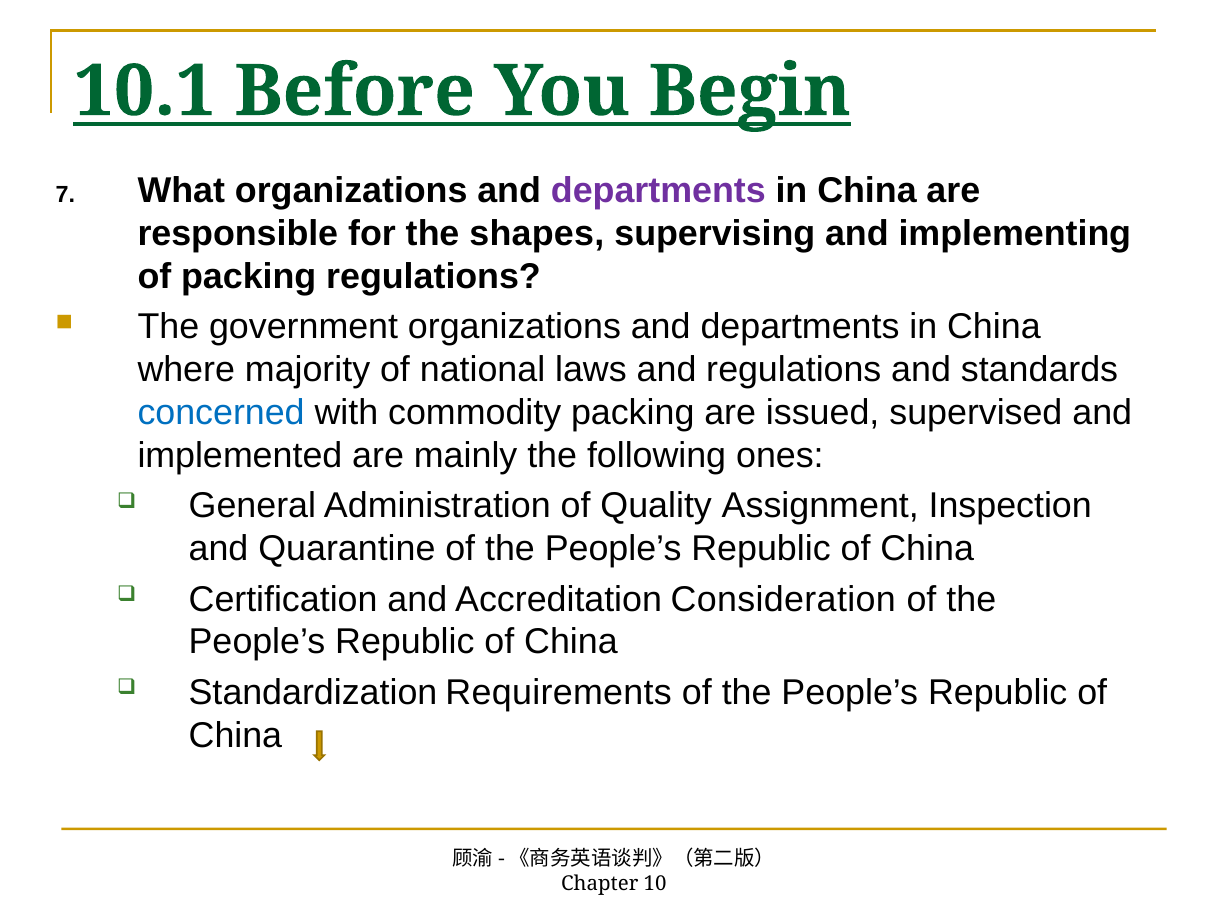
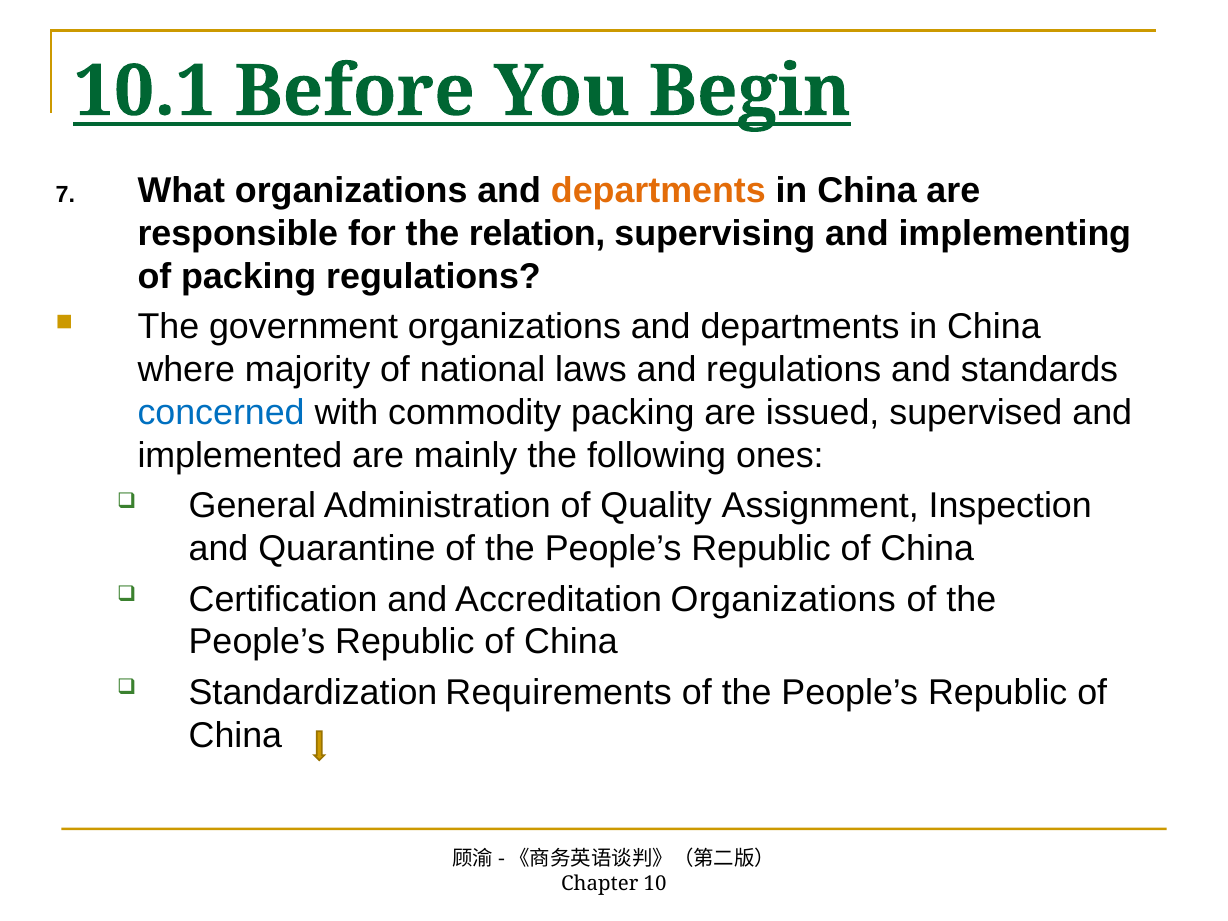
departments at (658, 191) colour: purple -> orange
shapes: shapes -> relation
Accreditation Consideration: Consideration -> Organizations
